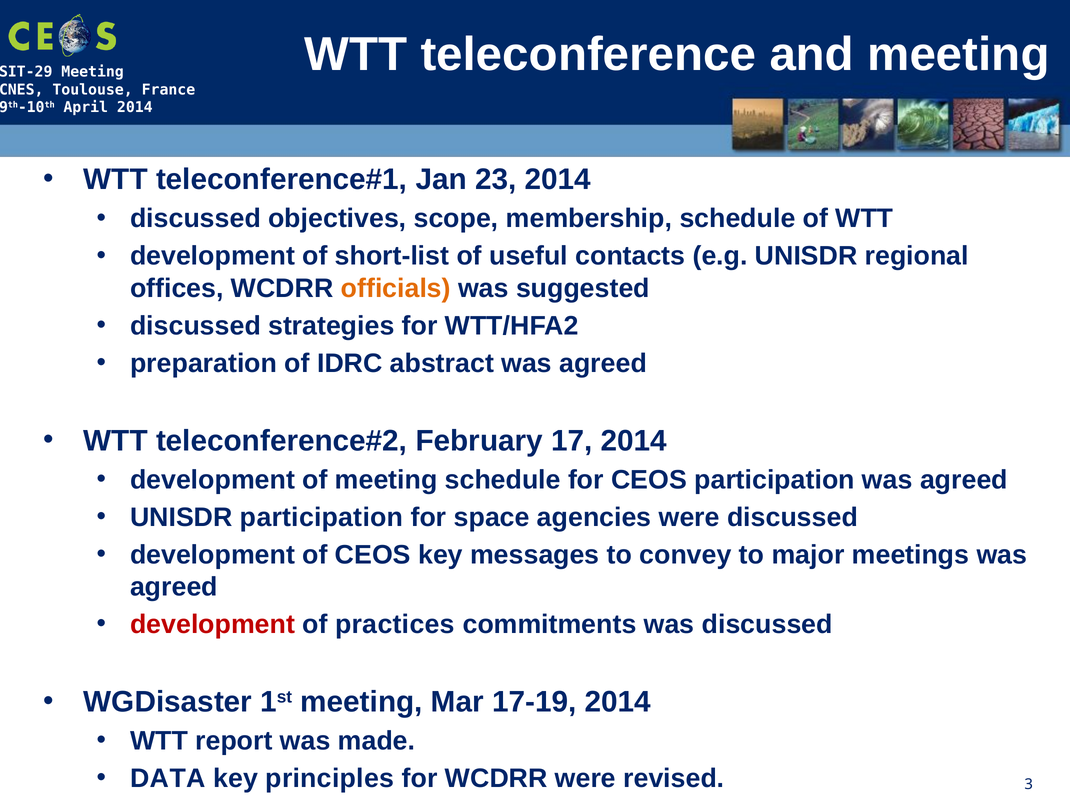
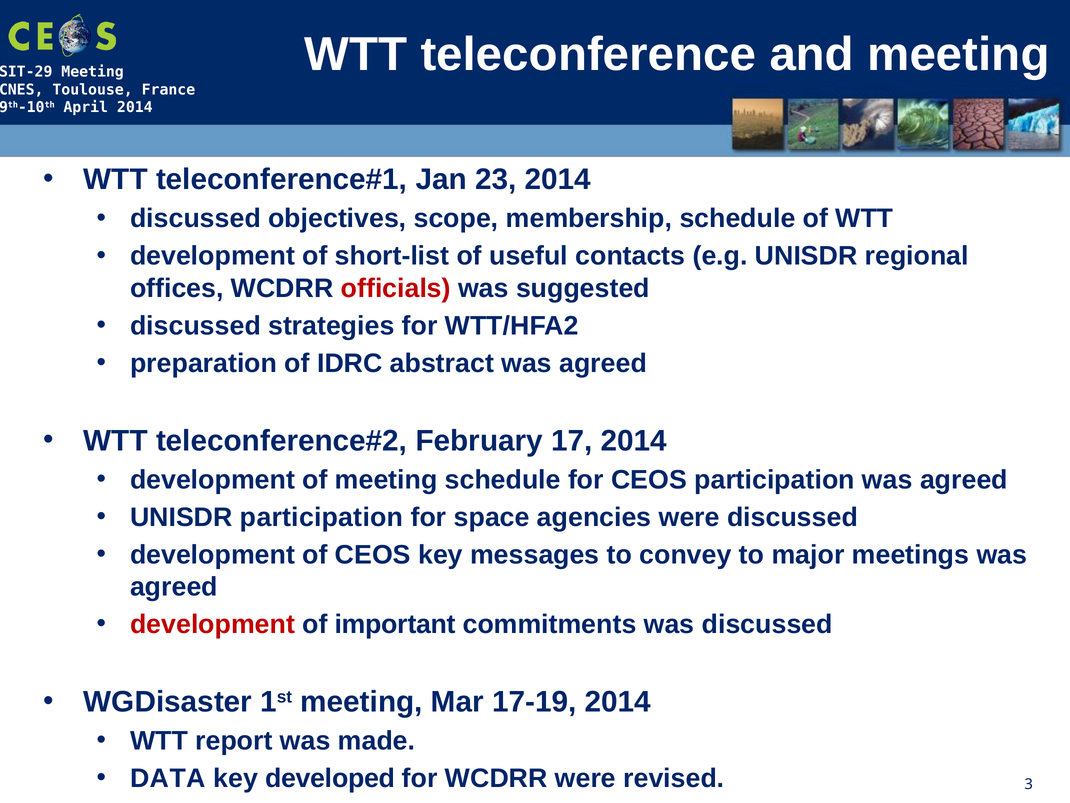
officials colour: orange -> red
practices: practices -> important
principles: principles -> developed
